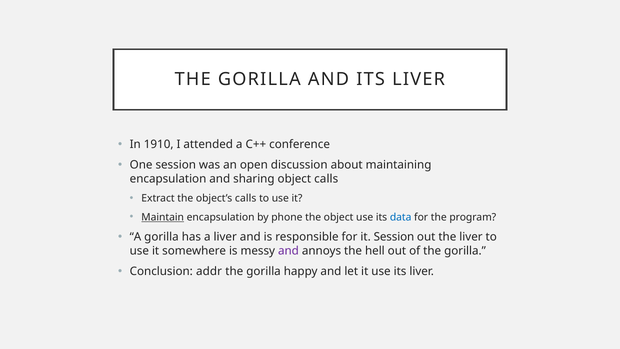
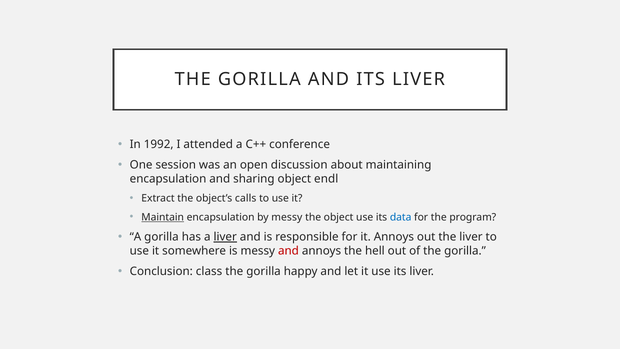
1910: 1910 -> 1992
object calls: calls -> endl
by phone: phone -> messy
liver at (225, 237) underline: none -> present
it Session: Session -> Annoys
and at (288, 251) colour: purple -> red
addr: addr -> class
